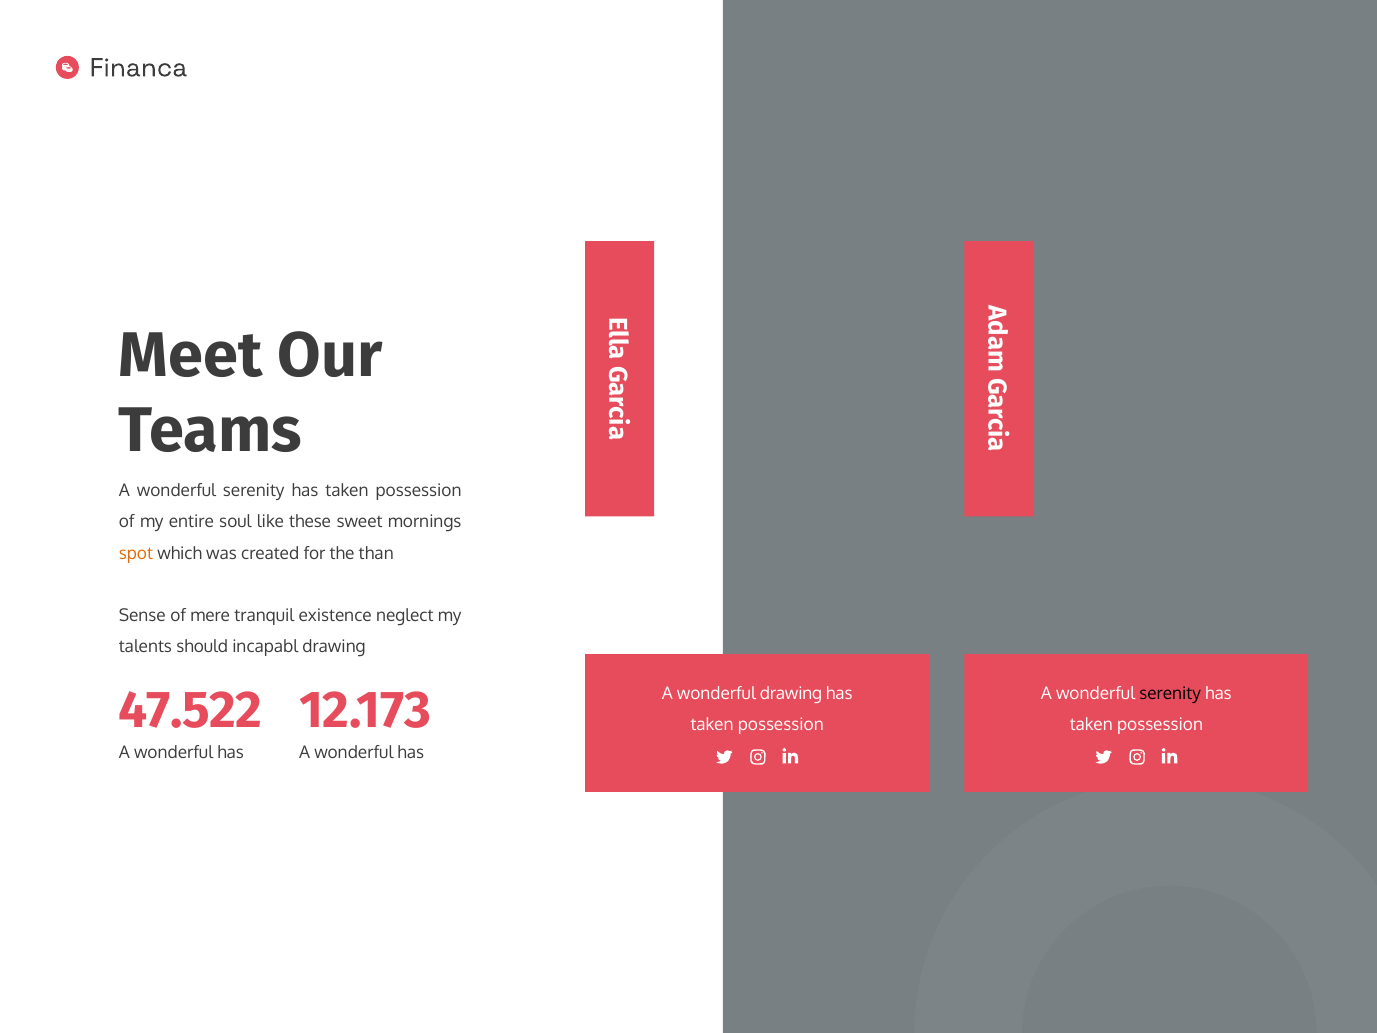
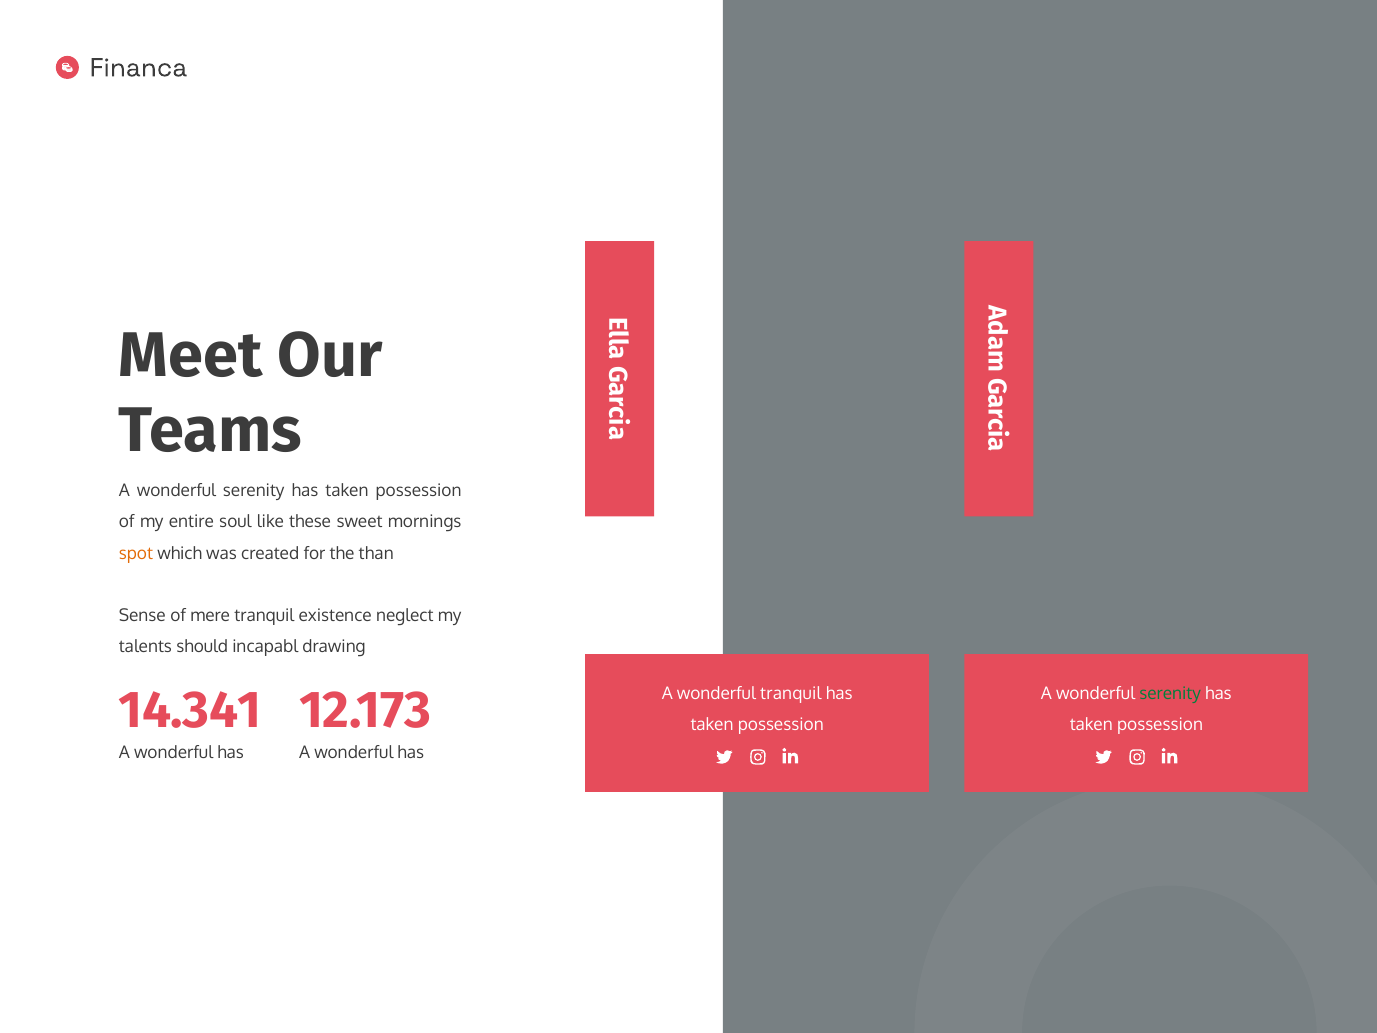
wonderful drawing: drawing -> tranquil
serenity at (1170, 694) colour: black -> green
47.522: 47.522 -> 14.341
